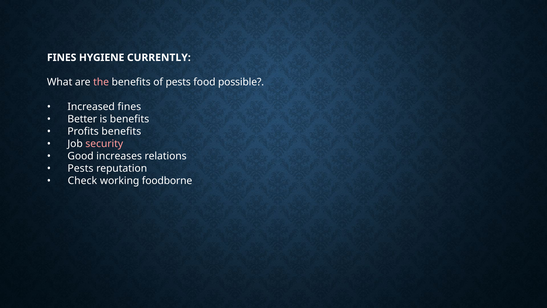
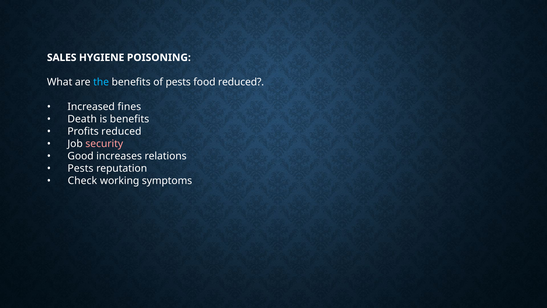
FINES at (62, 58): FINES -> SALES
CURRENTLY: CURRENTLY -> POISONING
the colour: pink -> light blue
food possible: possible -> reduced
Better: Better -> Death
Profits benefits: benefits -> reduced
foodborne: foodborne -> symptoms
